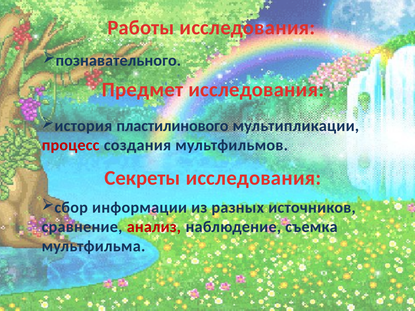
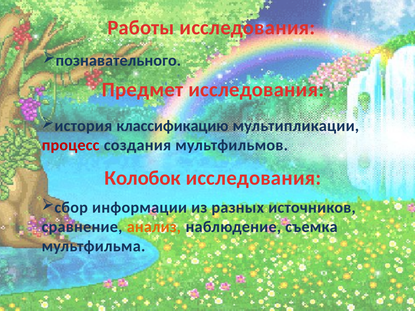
пластилинового: пластилинового -> классификацию
Секреты: Секреты -> Колобок
анализ colour: red -> orange
